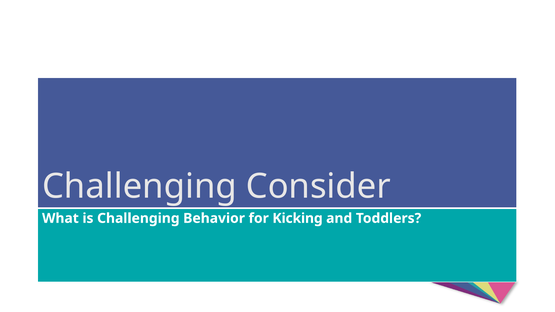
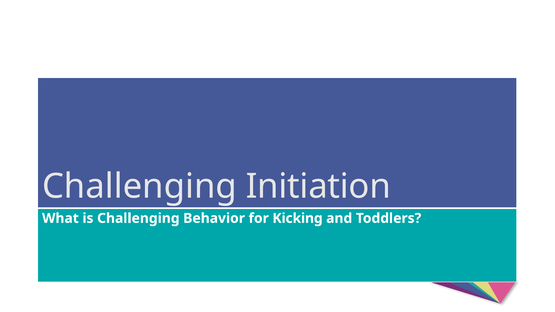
Consider: Consider -> Initiation
